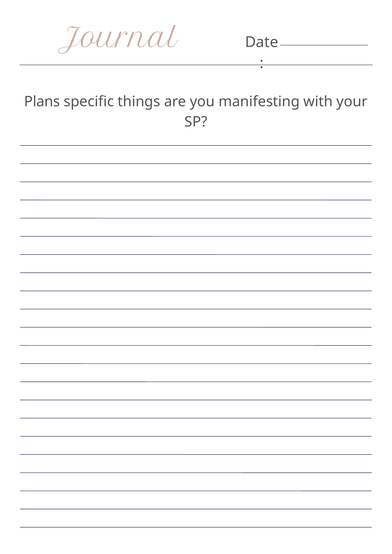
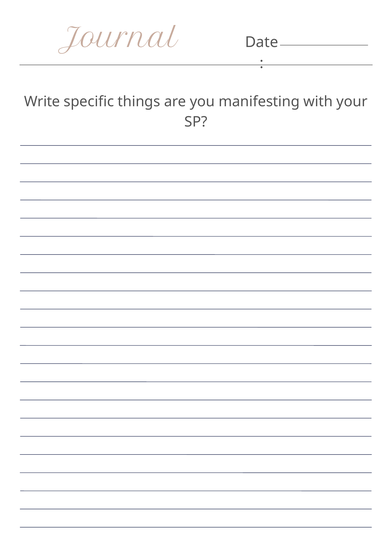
Plans: Plans -> Write
